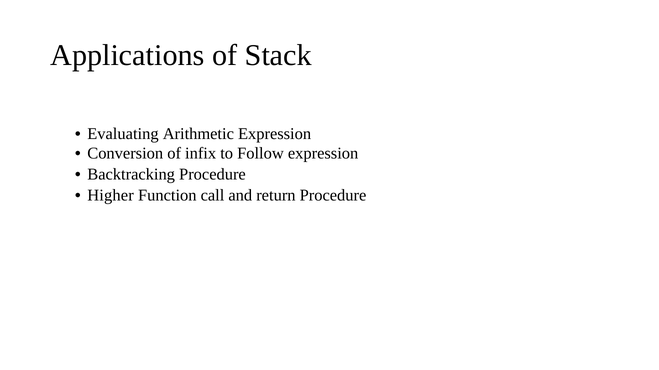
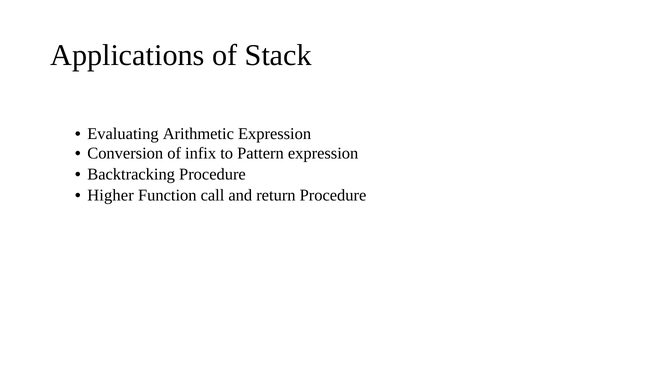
Follow: Follow -> Pattern
